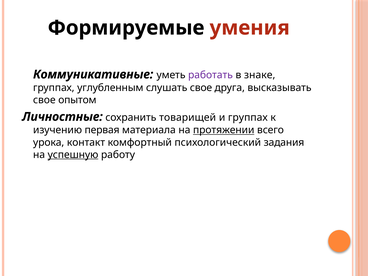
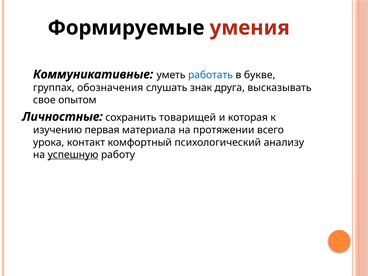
работать colour: purple -> blue
знаке: знаке -> букве
углубленным: углубленным -> обозначения
слушать свое: свое -> знак
и группах: группах -> которая
протяжении underline: present -> none
задания: задания -> анализу
